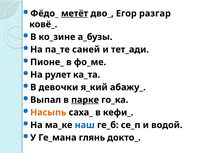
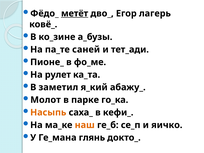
разгар: разгар -> лагерь
девочки: девочки -> заметил
Выпал: Выпал -> Молот
парке underline: present -> none
наш colour: blue -> orange
водой: водой -> яичко
